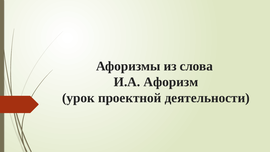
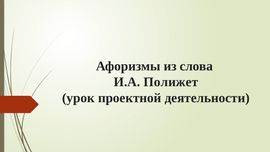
Афоризм: Афоризм -> Полижет
